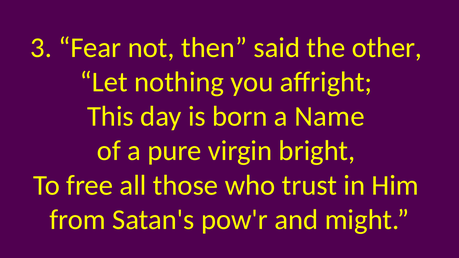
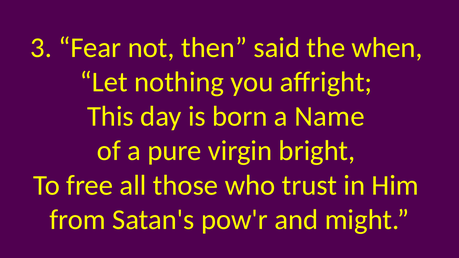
other: other -> when
